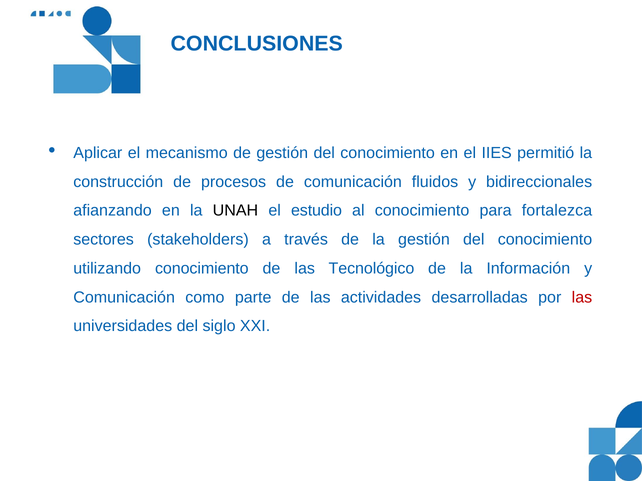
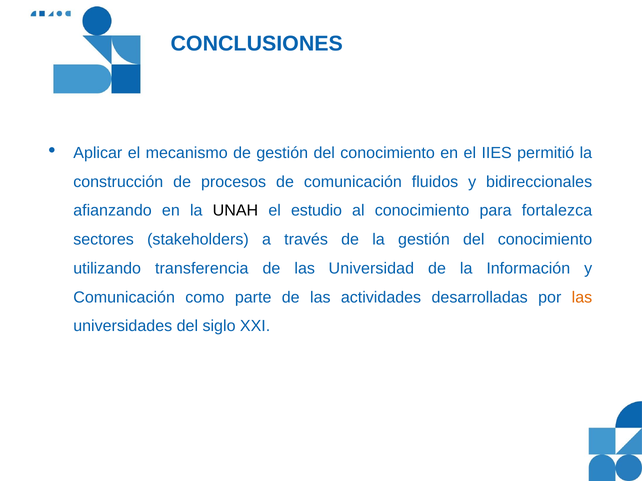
utilizando conocimiento: conocimiento -> transferencia
Tecnológico: Tecnológico -> Universidad
las at (582, 298) colour: red -> orange
